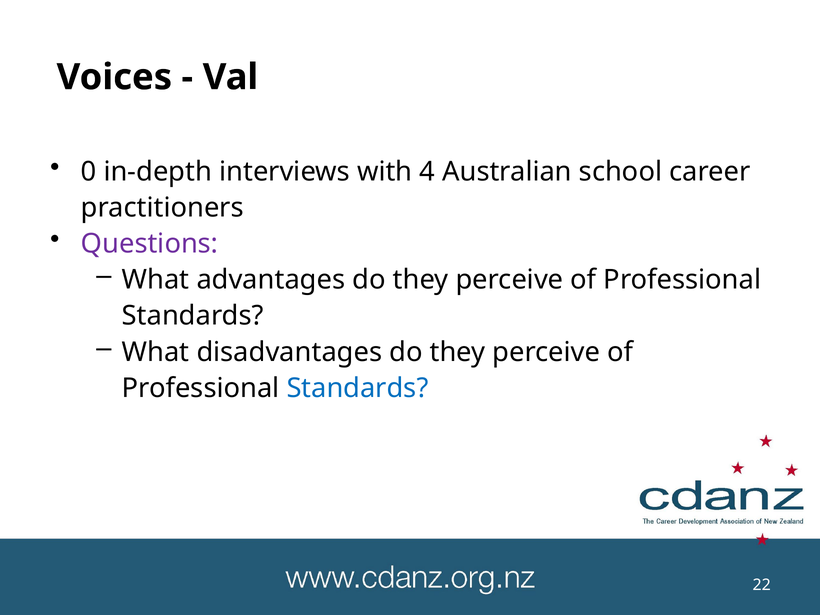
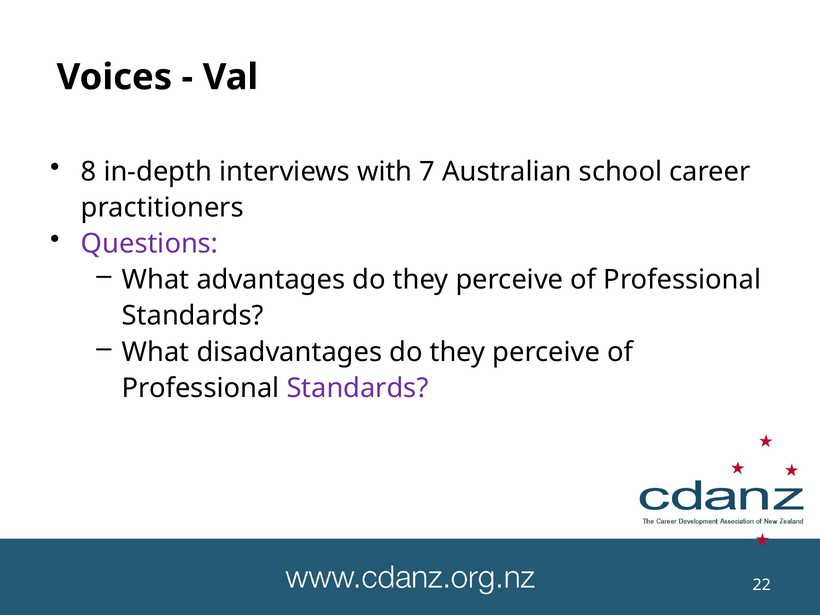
0: 0 -> 8
4: 4 -> 7
Standards at (357, 388) colour: blue -> purple
